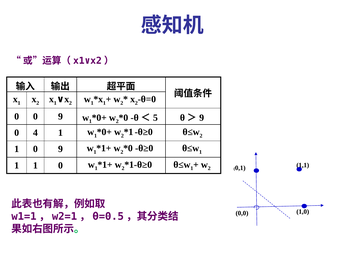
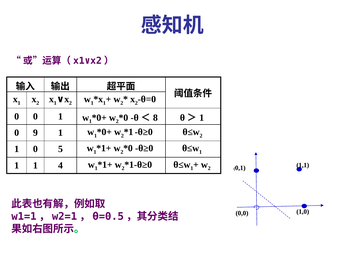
0 0 9: 9 -> 1
5: 5 -> 8
9 at (202, 118): 9 -> 1
4: 4 -> 9
1 0 9: 9 -> 5
1 1 0: 0 -> 4
